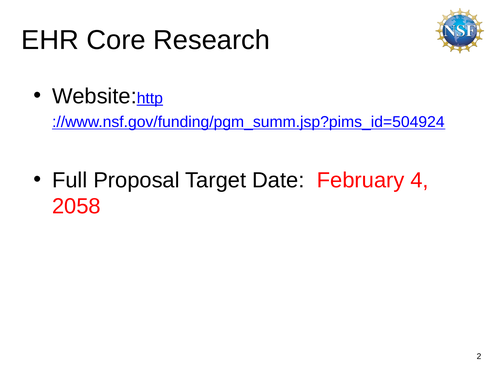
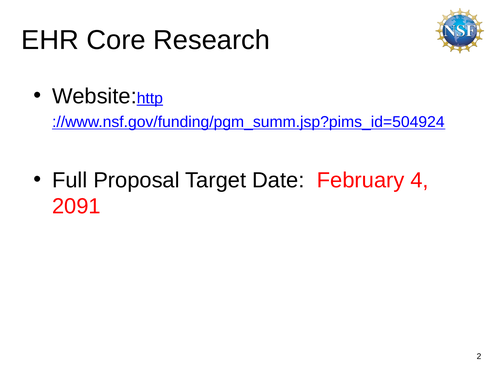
2058: 2058 -> 2091
